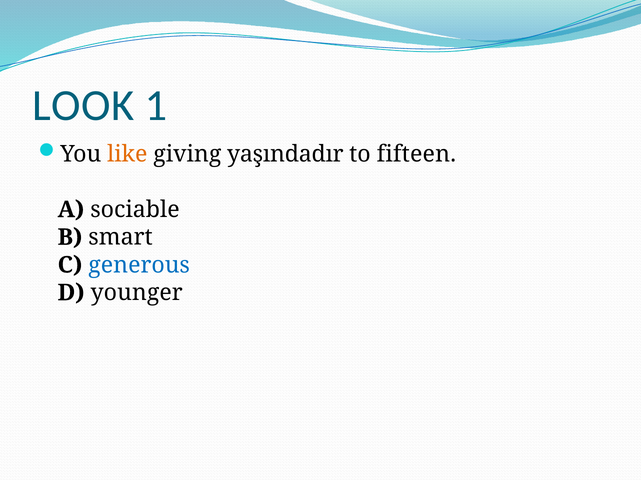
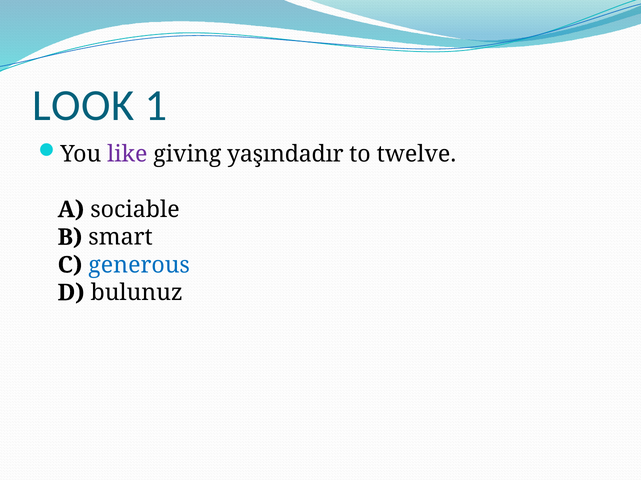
like colour: orange -> purple
fifteen: fifteen -> twelve
younger: younger -> bulunuz
